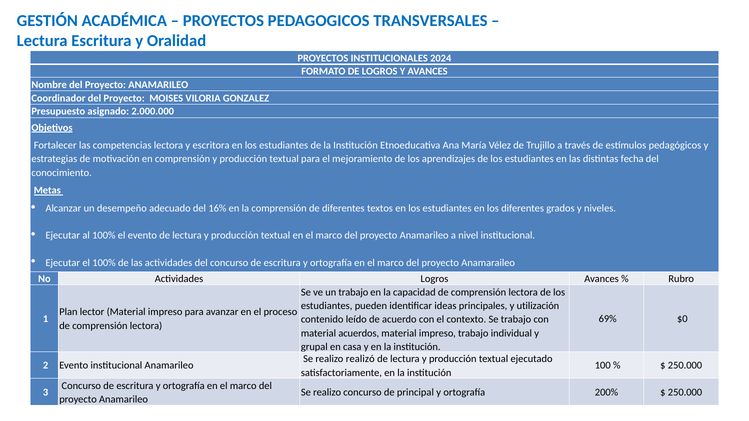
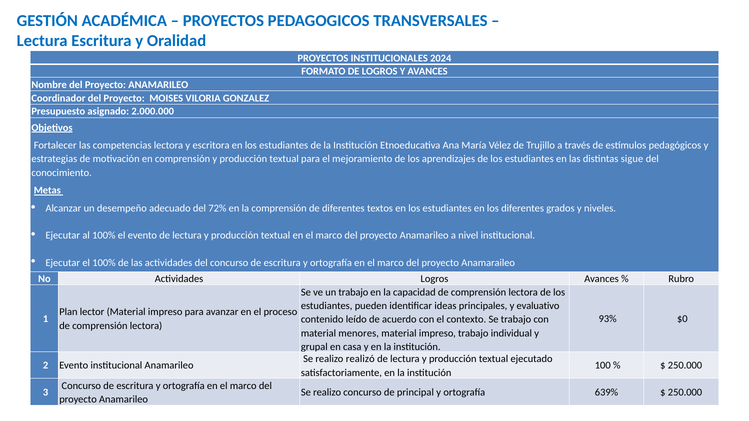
fecha: fecha -> sigue
16%: 16% -> 72%
utilización: utilización -> evaluativo
69%: 69% -> 93%
acuerdos: acuerdos -> menores
200%: 200% -> 639%
